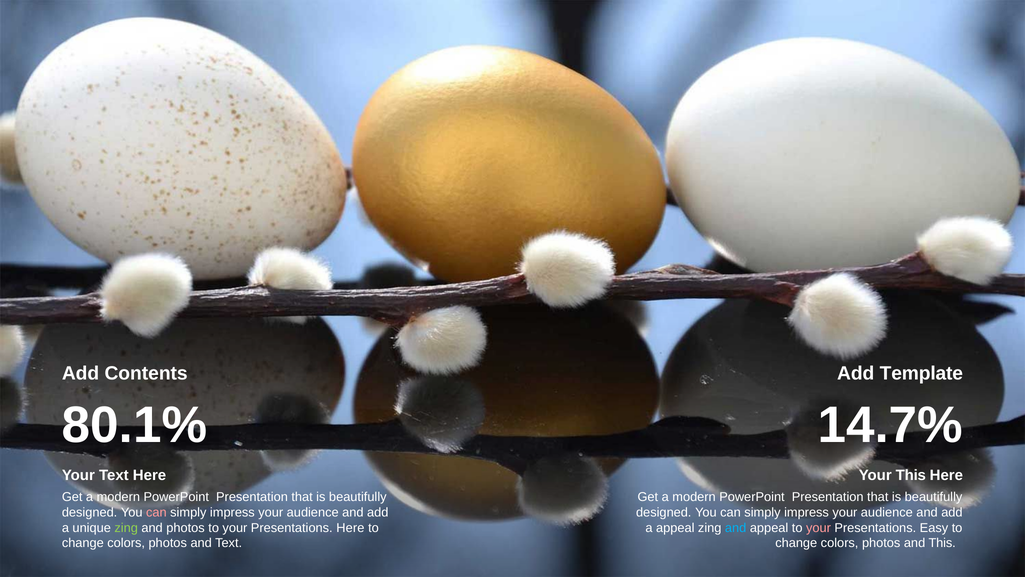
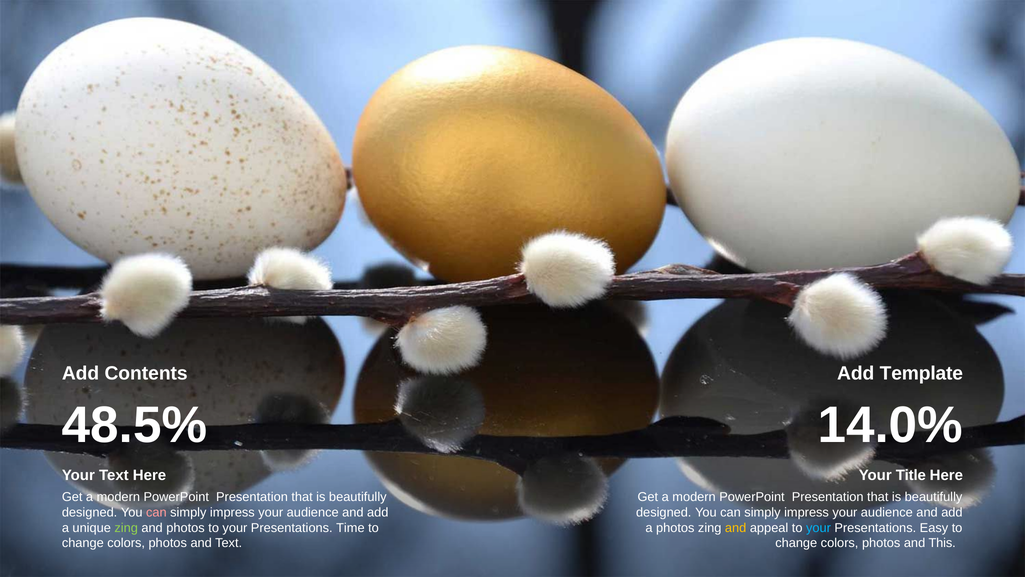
80.1%: 80.1% -> 48.5%
14.7%: 14.7% -> 14.0%
Your This: This -> Title
Presentations Here: Here -> Time
a appeal: appeal -> photos
and at (736, 527) colour: light blue -> yellow
your at (818, 527) colour: pink -> light blue
